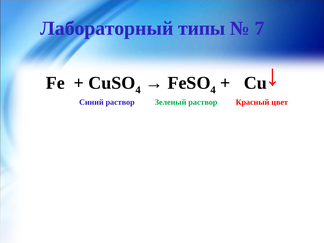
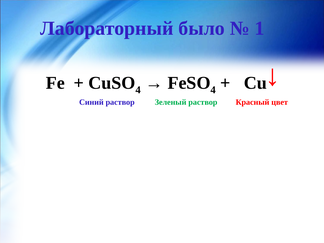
типы: типы -> было
7: 7 -> 1
